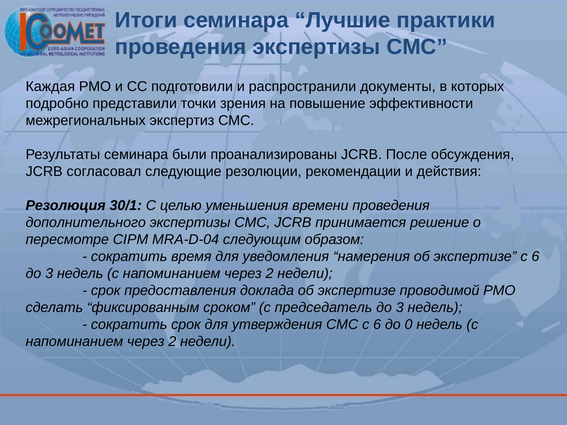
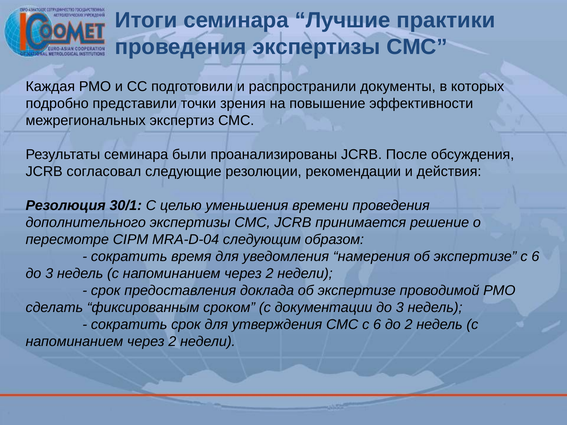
председатель: председатель -> документации
до 0: 0 -> 2
